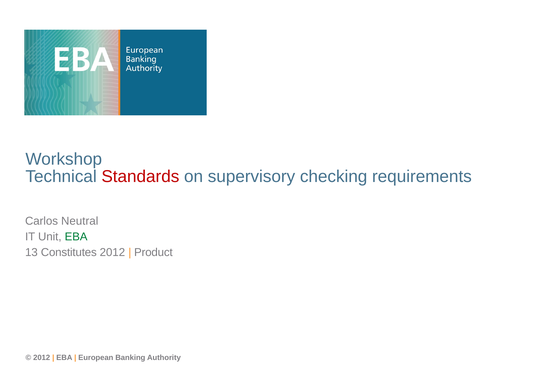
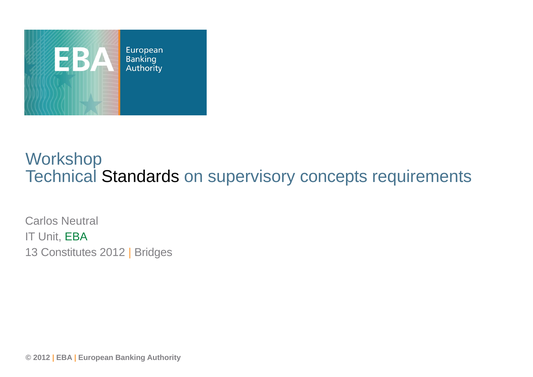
Standards colour: red -> black
checking: checking -> concepts
Product: Product -> Bridges
